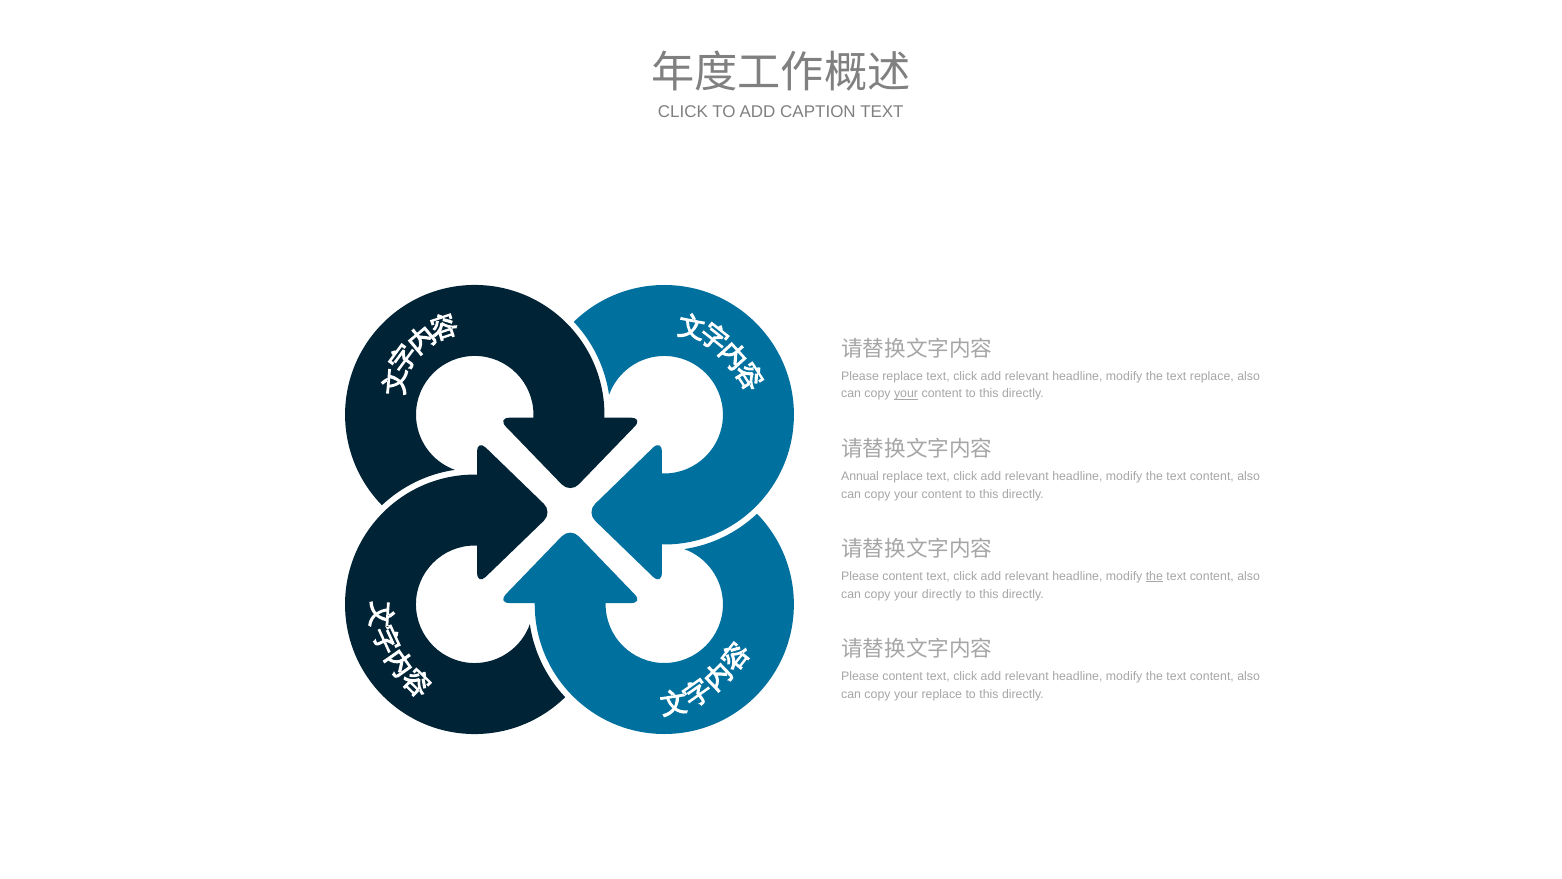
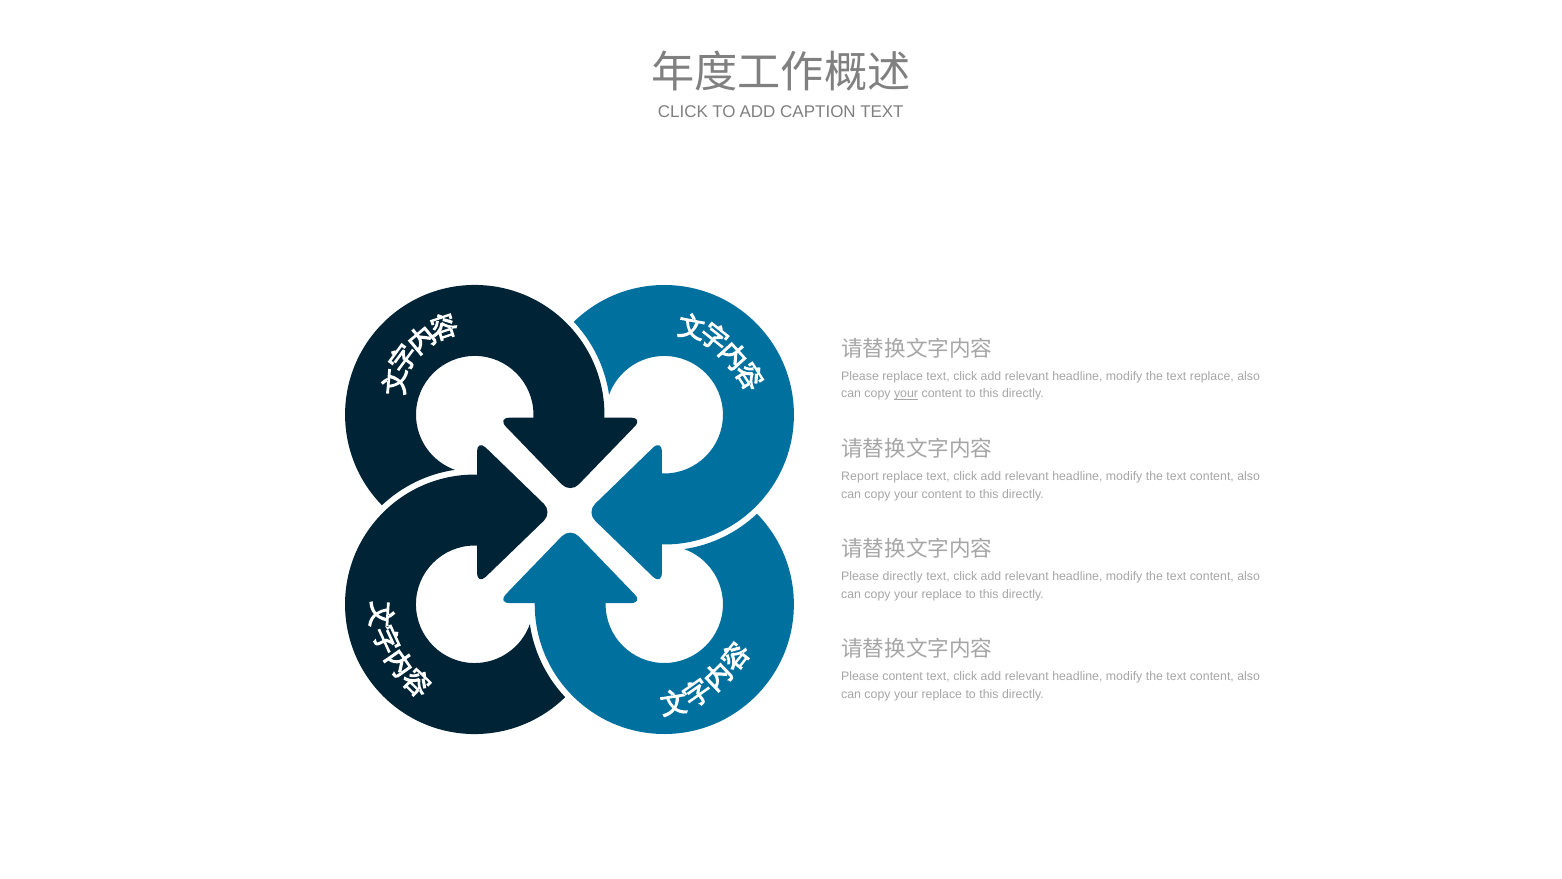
Annual: Annual -> Report
content at (903, 576): content -> directly
the at (1154, 576) underline: present -> none
directly at (942, 594): directly -> replace
